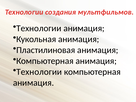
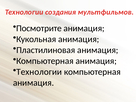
Технологии at (39, 28): Технологии -> Посмотрите
